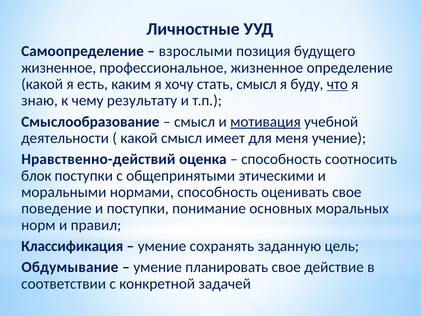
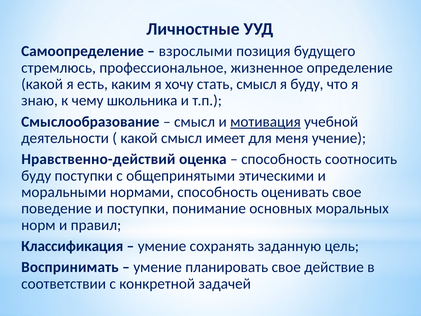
жизненное at (59, 68): жизненное -> стремлюсь
что underline: present -> none
результату: результату -> школьника
блок at (36, 176): блок -> буду
Обдумывание: Обдумывание -> Воспринимать
